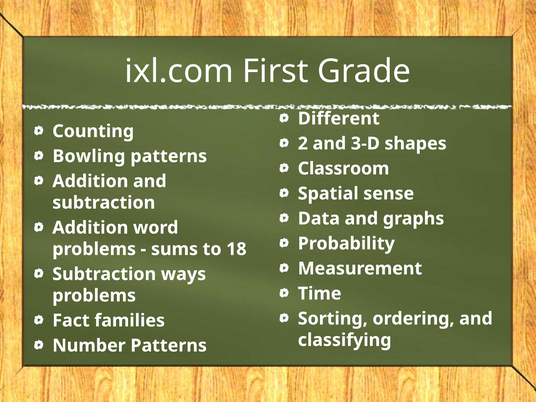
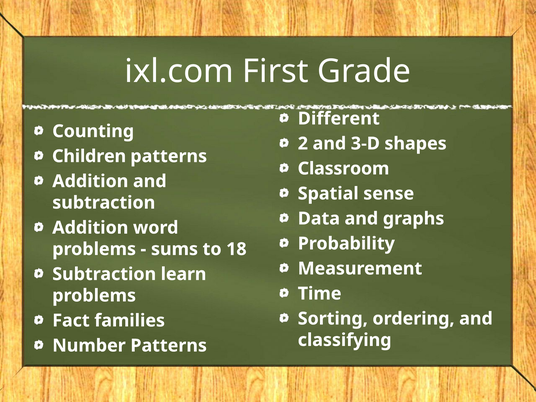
Bowling: Bowling -> Children
ways: ways -> learn
